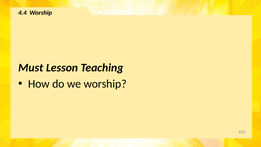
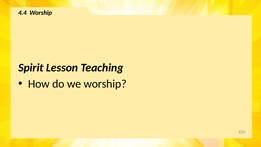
Must: Must -> Spirit
